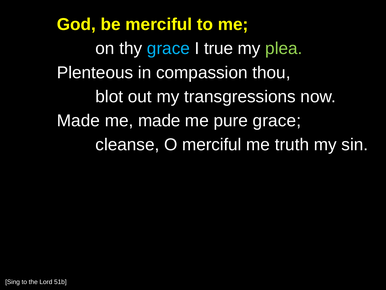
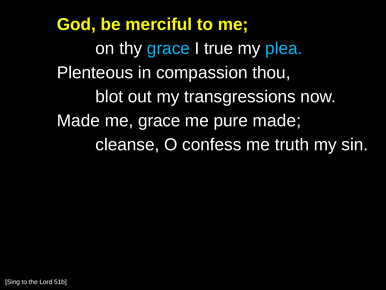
plea colour: light green -> light blue
me made: made -> grace
pure grace: grace -> made
O merciful: merciful -> confess
